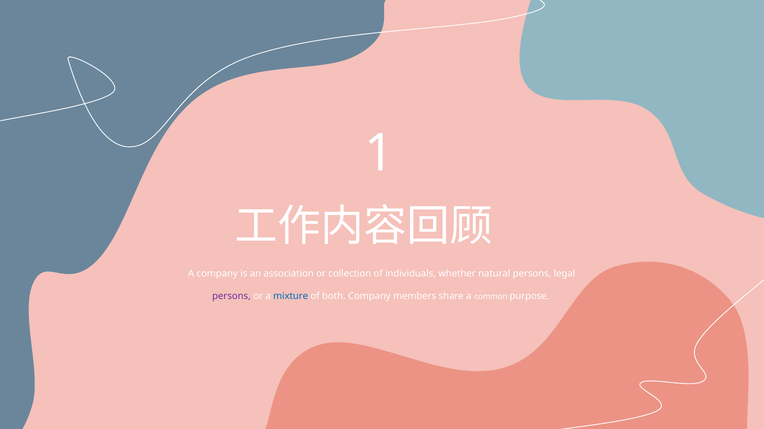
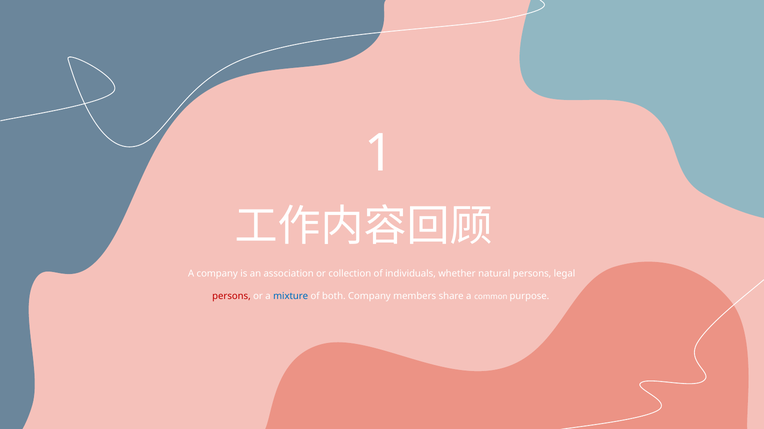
persons at (231, 297) colour: purple -> red
